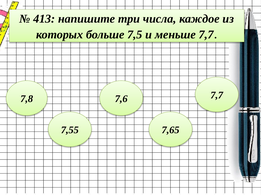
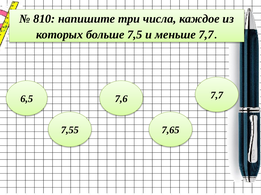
413: 413 -> 810
7,8: 7,8 -> 6,5
